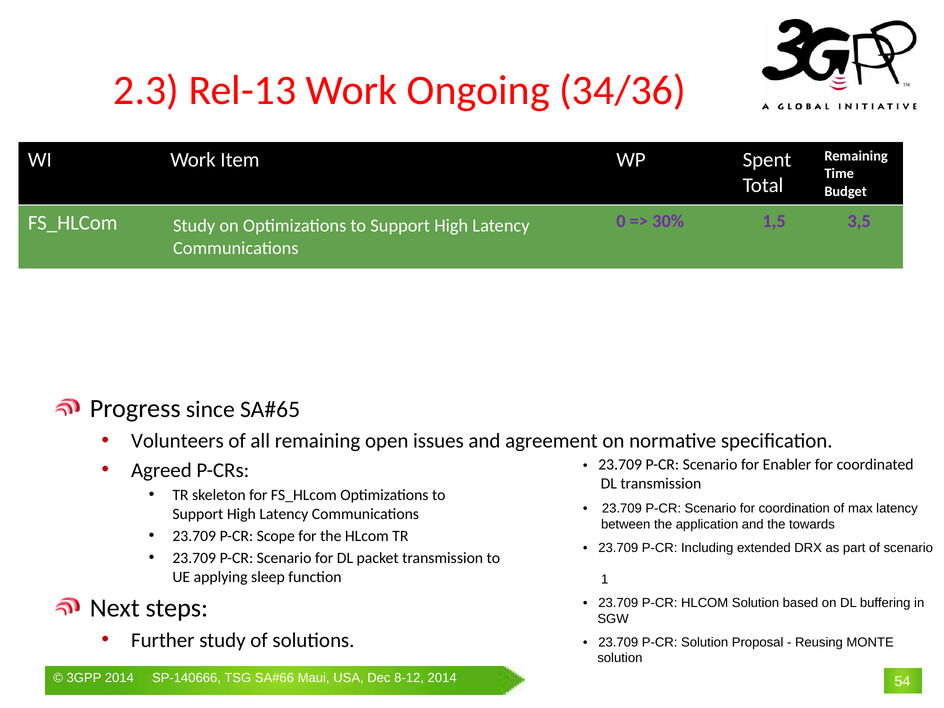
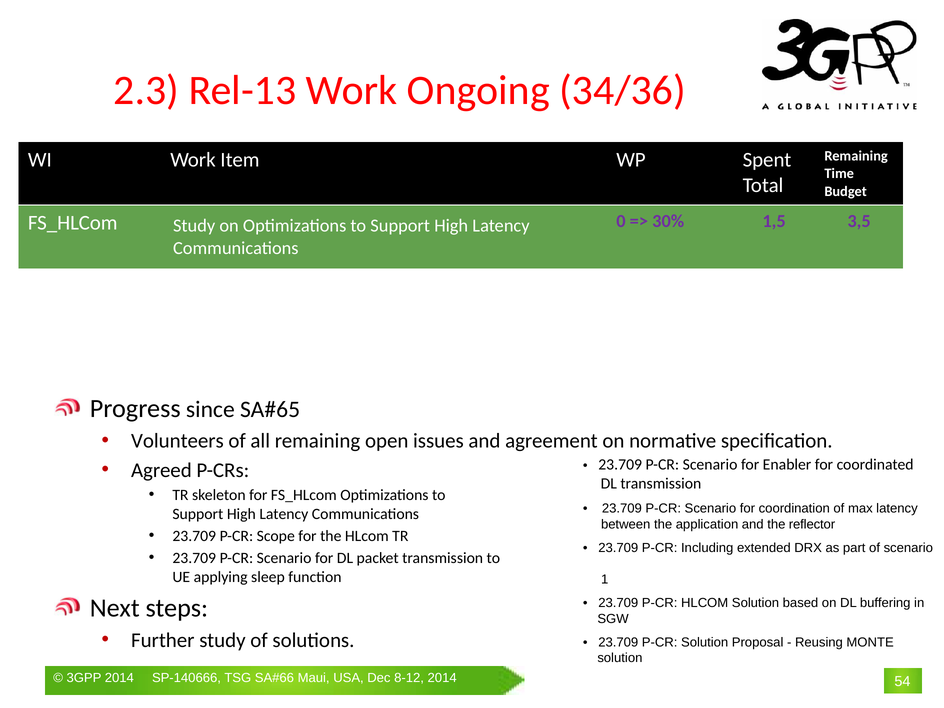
towards: towards -> reflector
